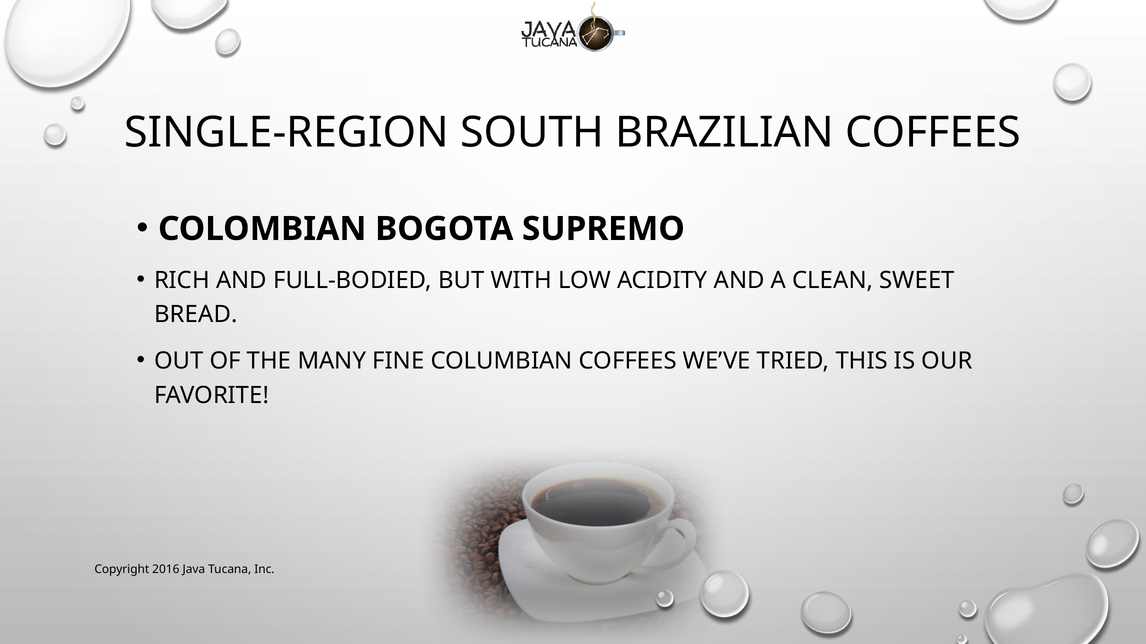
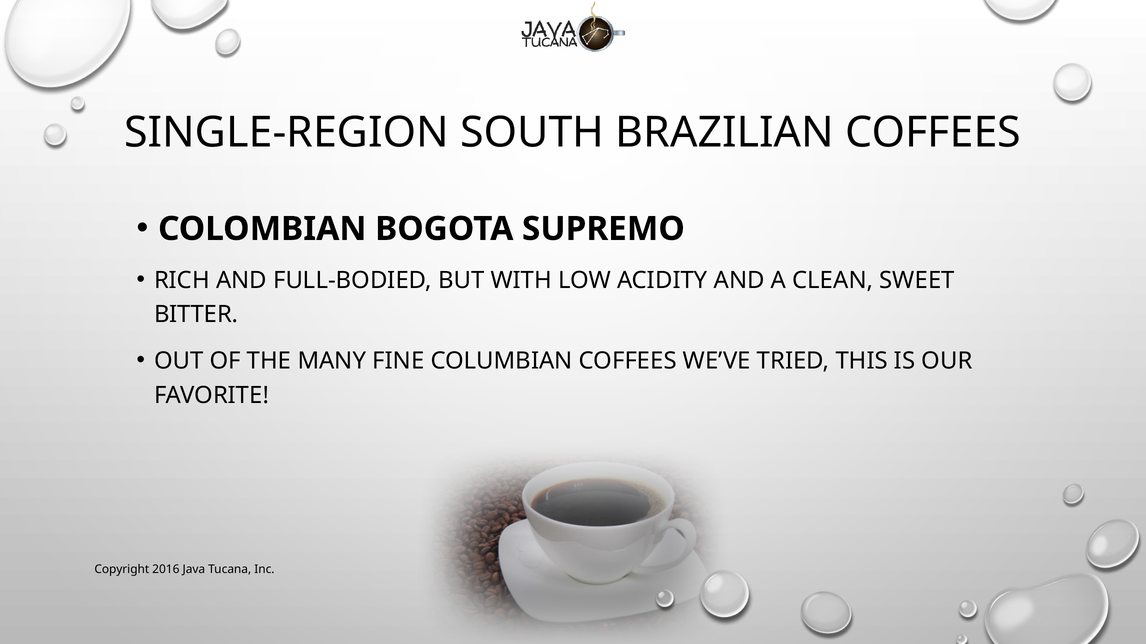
BREAD: BREAD -> BITTER
